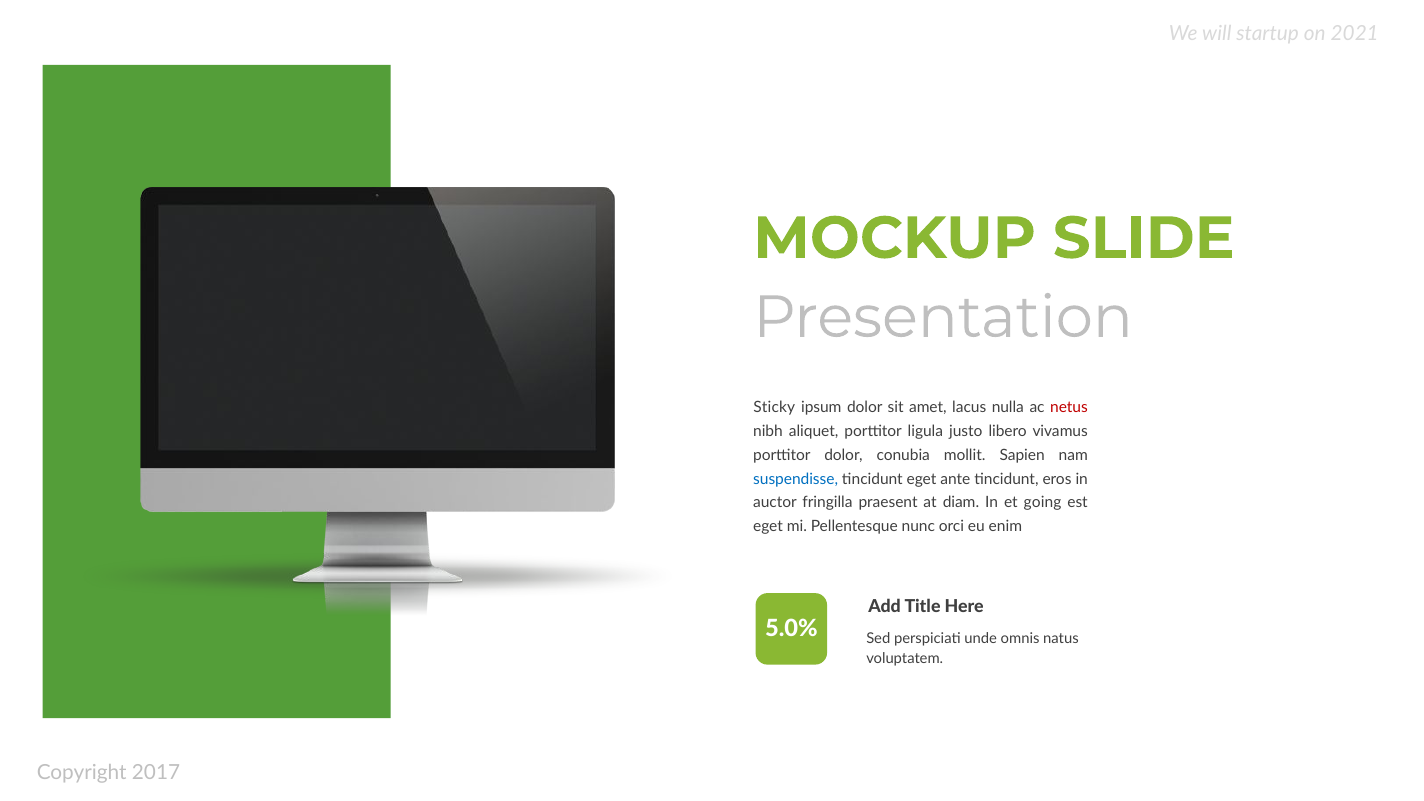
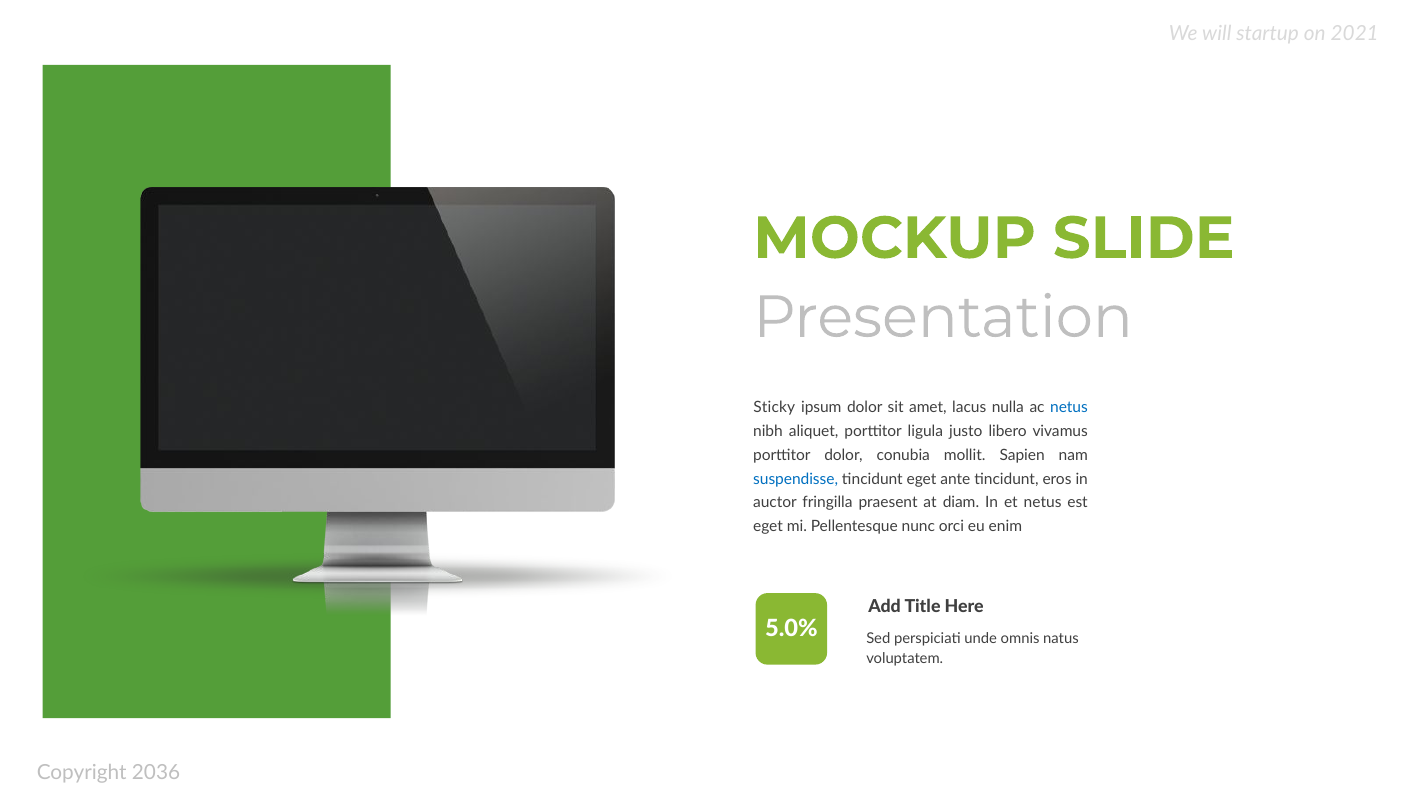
netus at (1069, 408) colour: red -> blue
et going: going -> netus
2017: 2017 -> 2036
